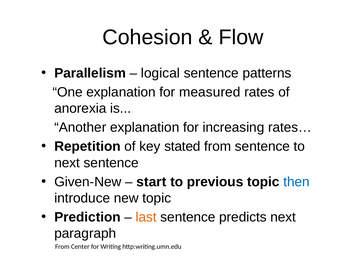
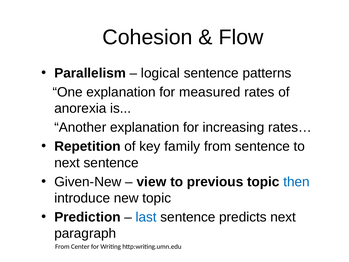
stated: stated -> family
start: start -> view
last colour: orange -> blue
